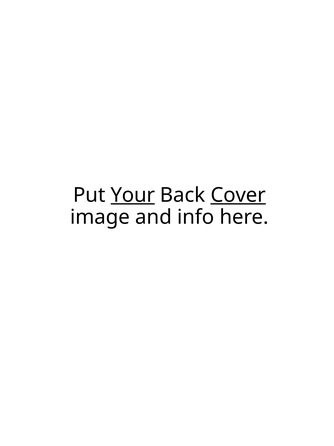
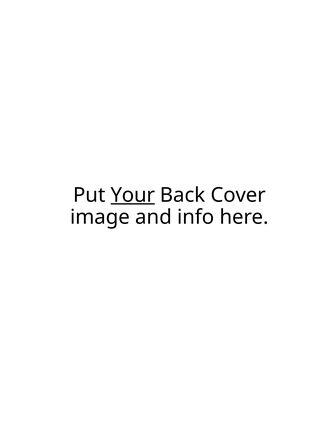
Cover underline: present -> none
